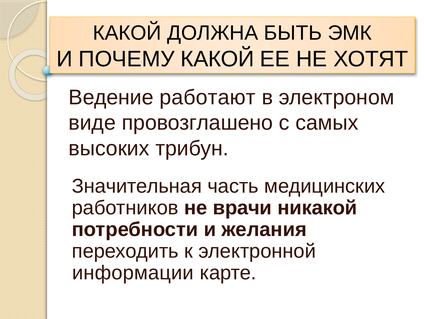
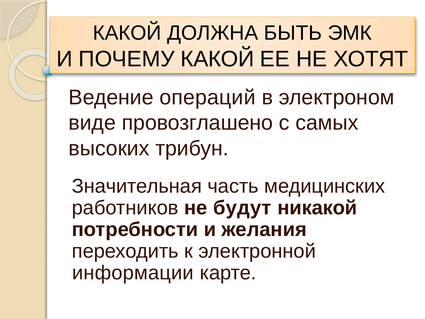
работают: работают -> операций
врачи: врачи -> будут
